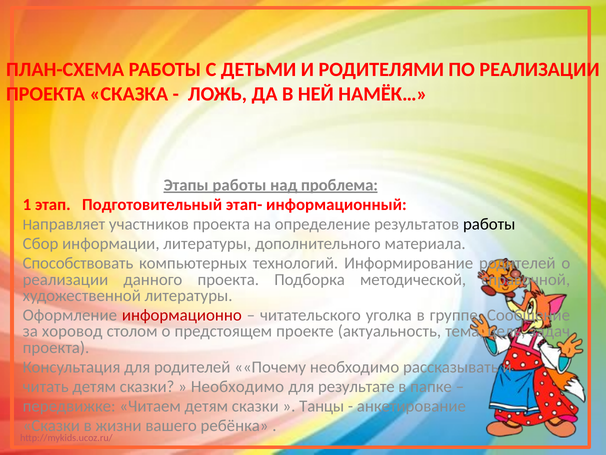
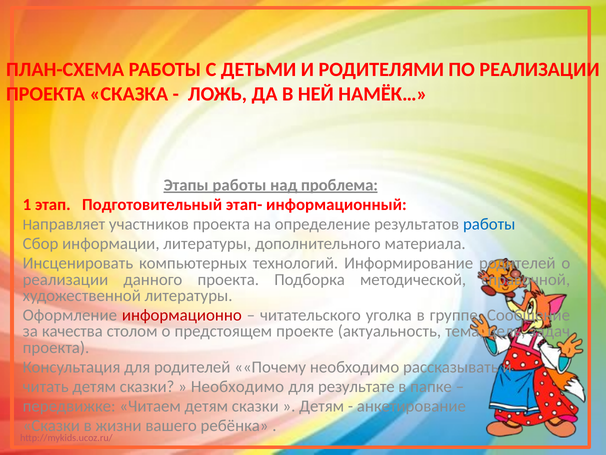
работы at (489, 224) colour: black -> blue
Способствовать: Способствовать -> Инсценировать
хоровод: хоровод -> качества
Танцы at (322, 406): Танцы -> Детям
